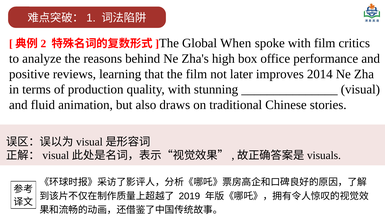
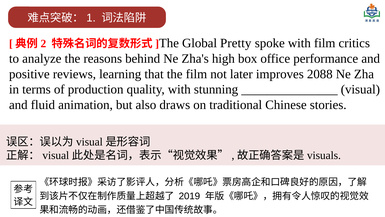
When: When -> Pretty
2014: 2014 -> 2088
